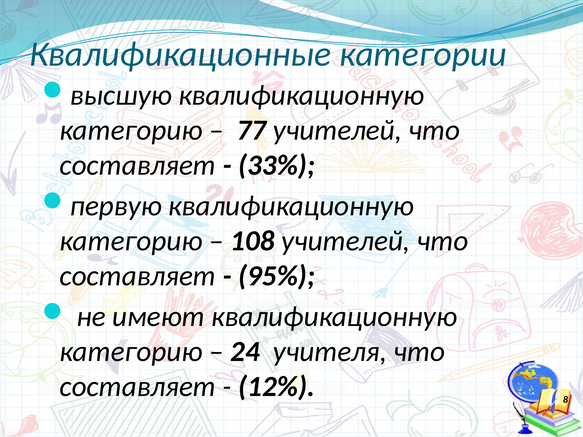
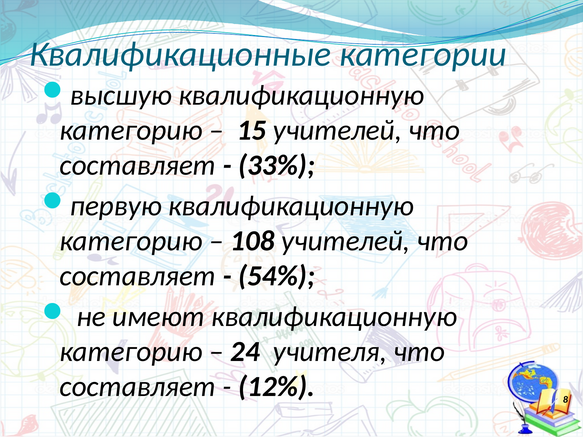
77: 77 -> 15
95%: 95% -> 54%
